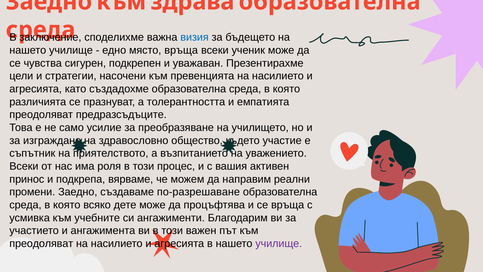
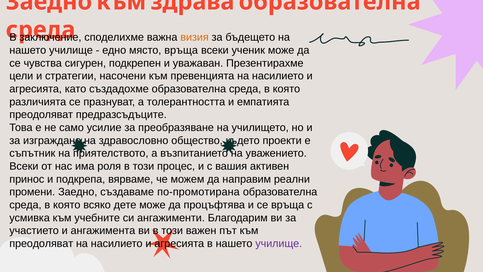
визия colour: blue -> orange
участие: участие -> проекти
по-разрешаване: по-разрешаване -> по-промотирана
